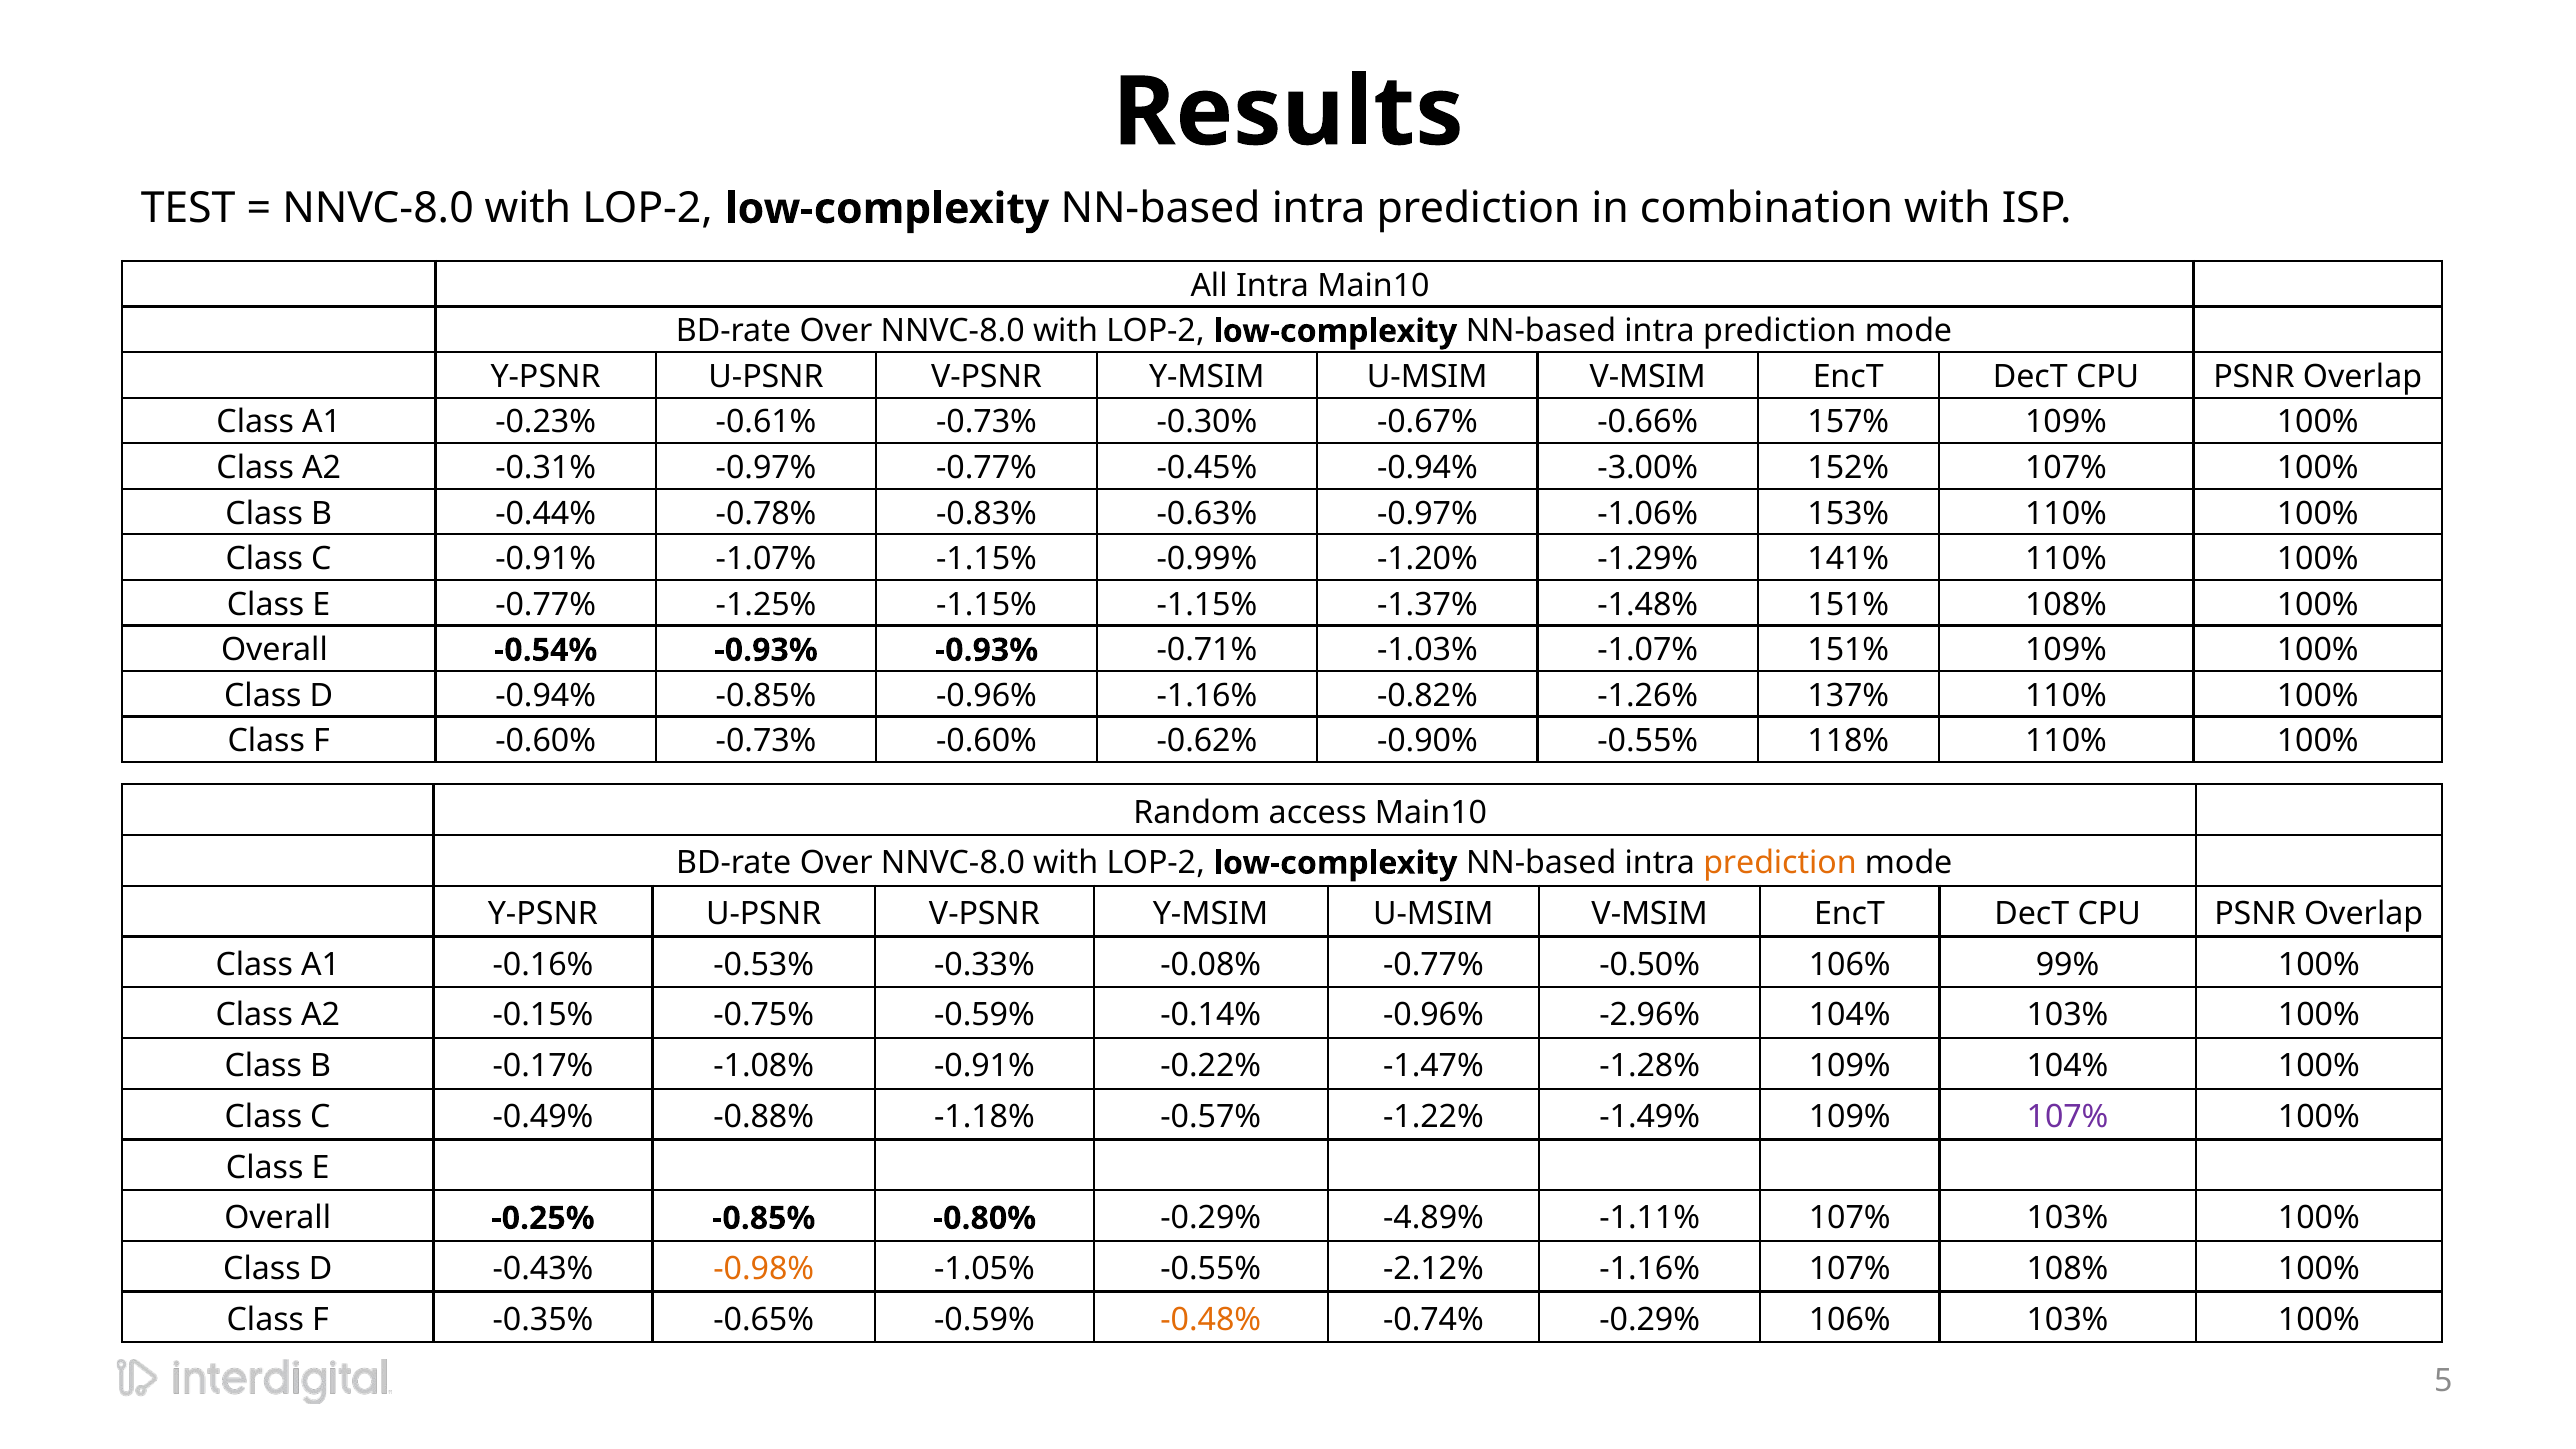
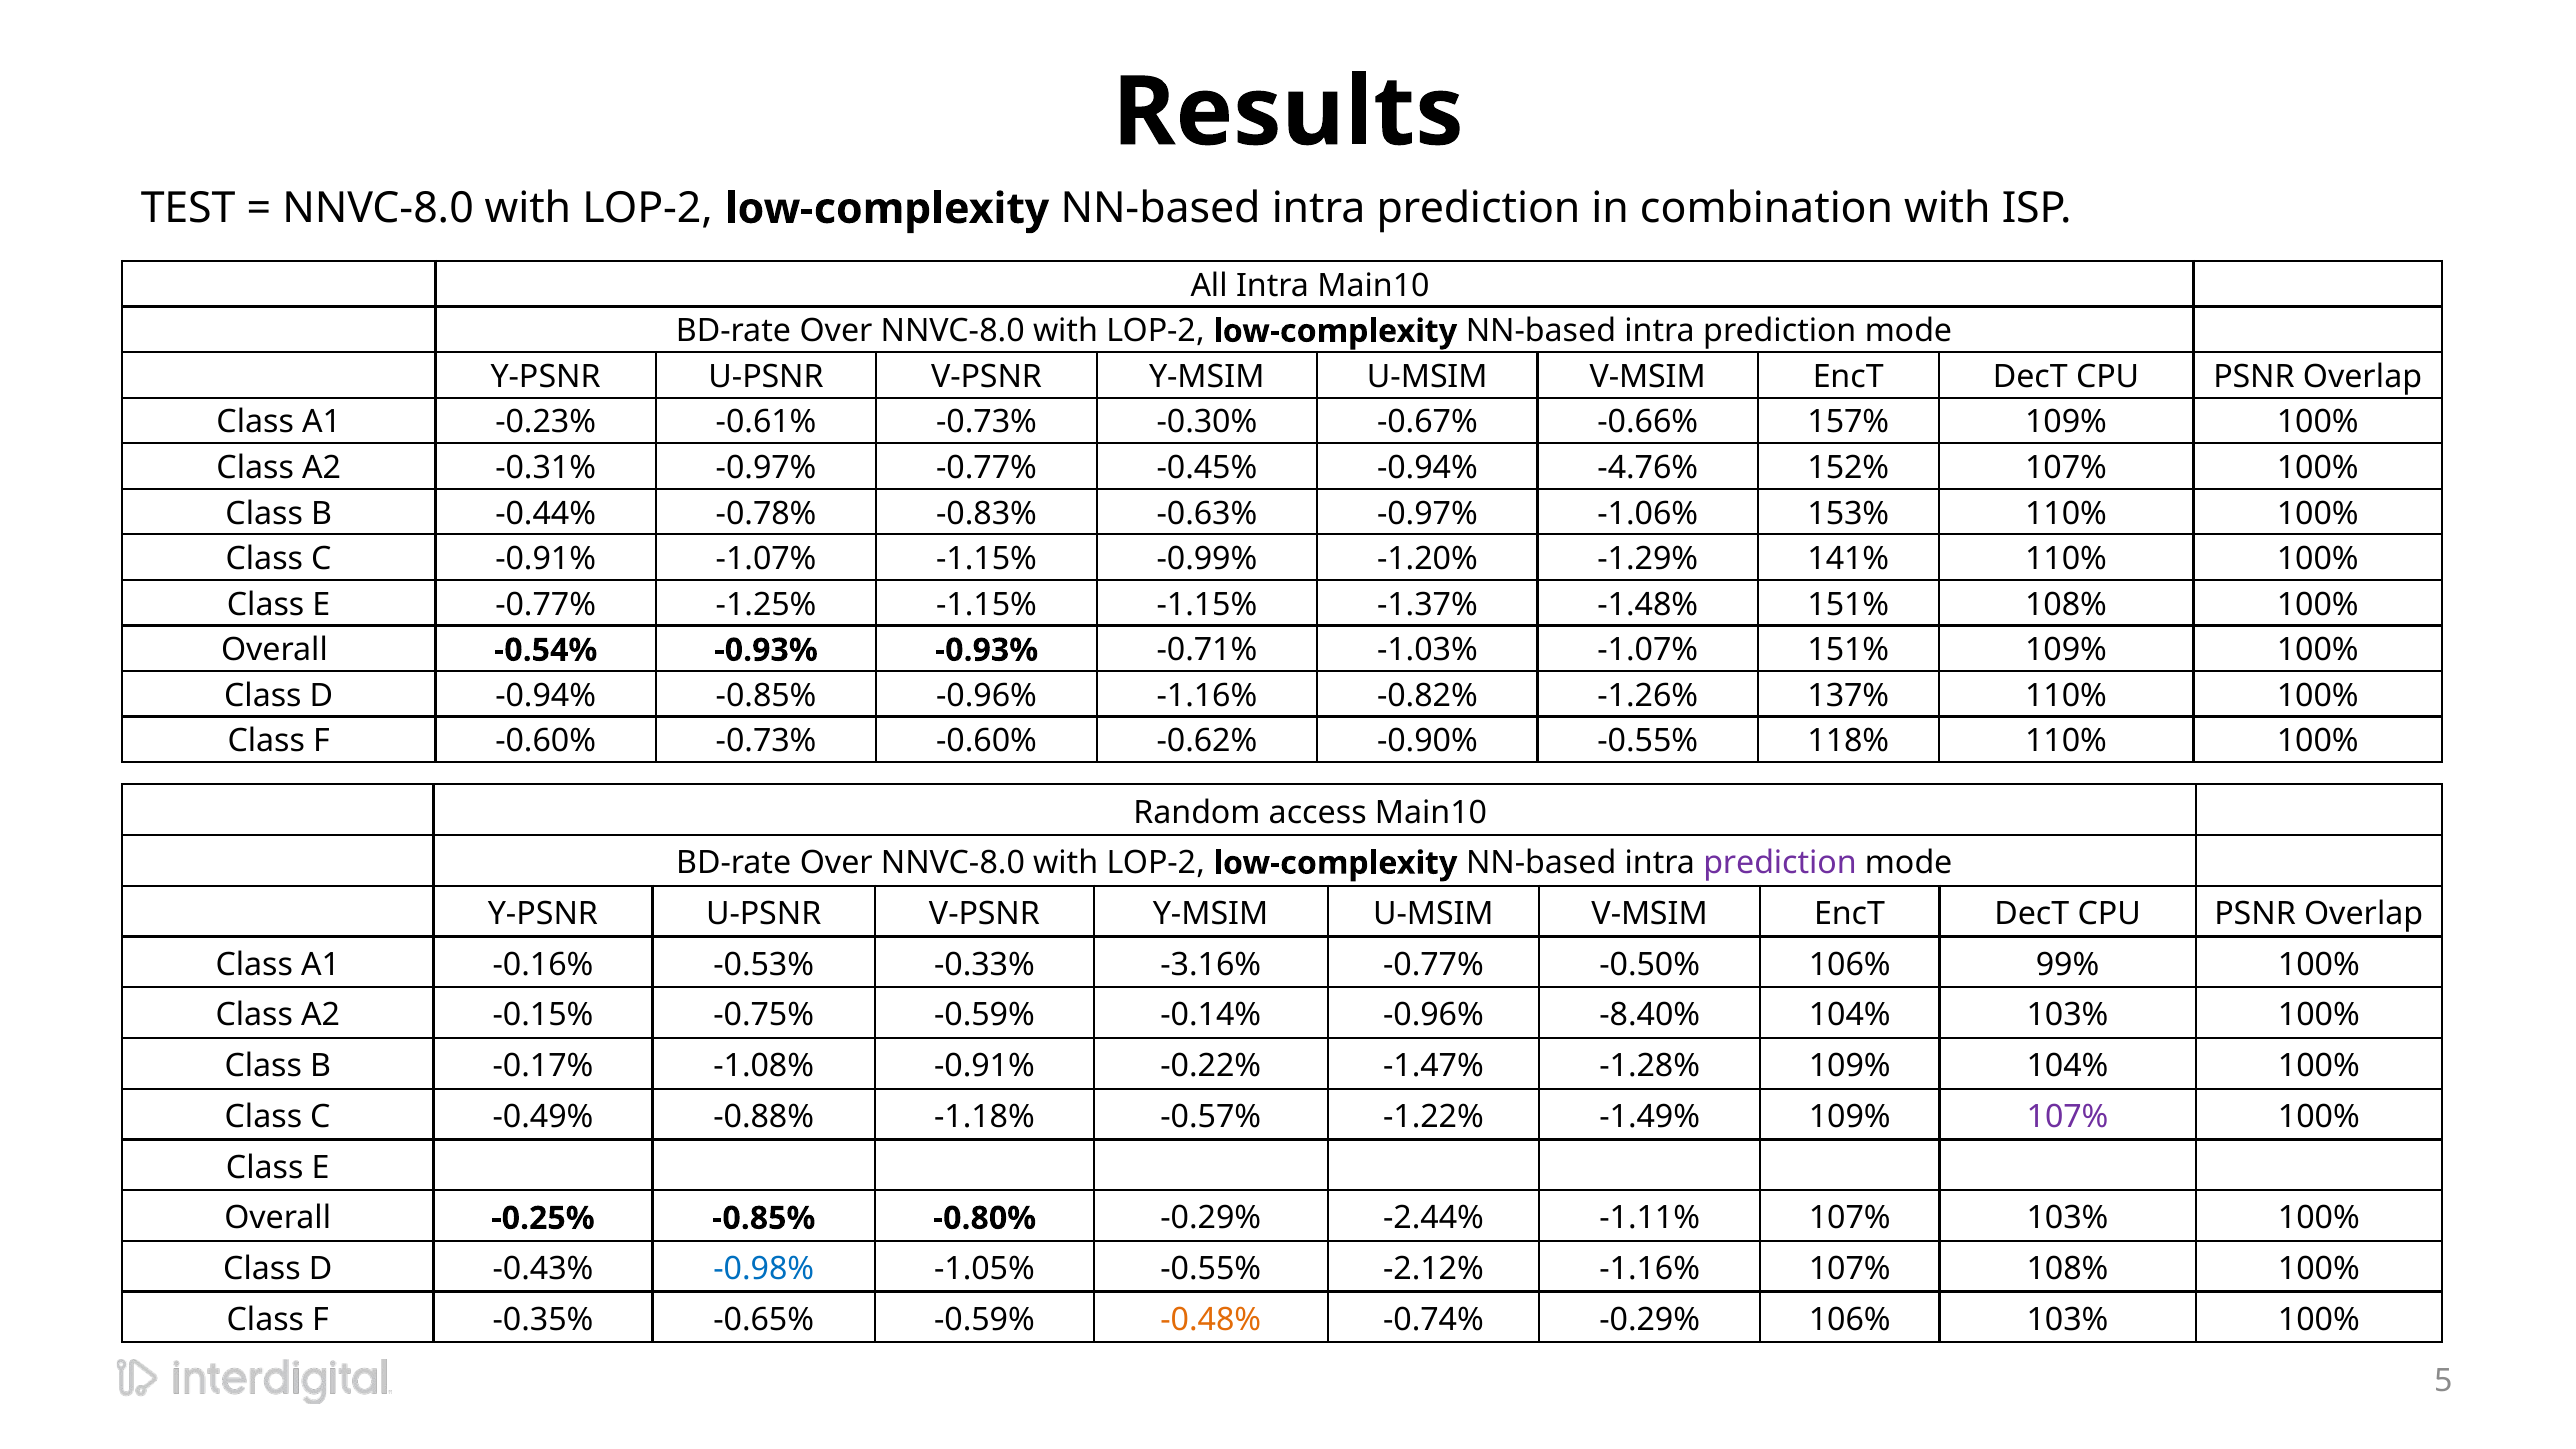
-3.00%: -3.00% -> -4.76%
prediction at (1780, 863) colour: orange -> purple
-0.08%: -0.08% -> -3.16%
-2.96%: -2.96% -> -8.40%
-4.89%: -4.89% -> -2.44%
-0.98% colour: orange -> blue
